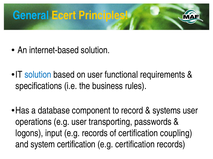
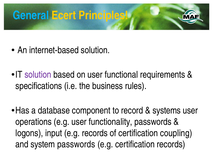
solution at (38, 75) colour: blue -> purple
transporting: transporting -> functionality
system certification: certification -> passwords
